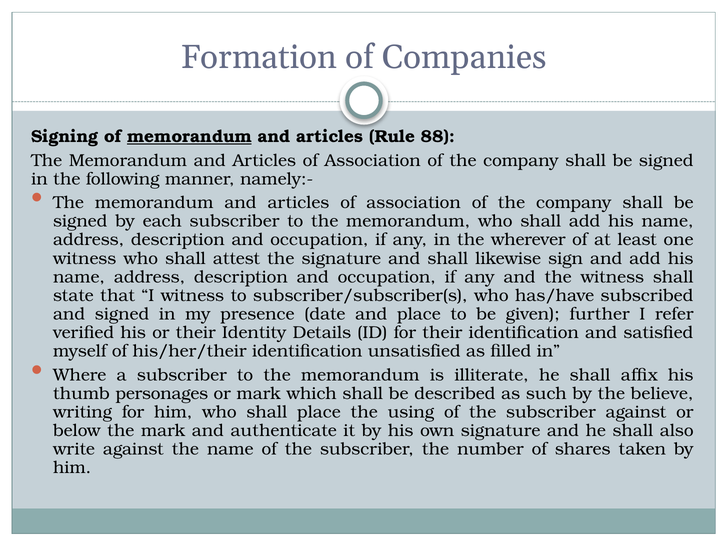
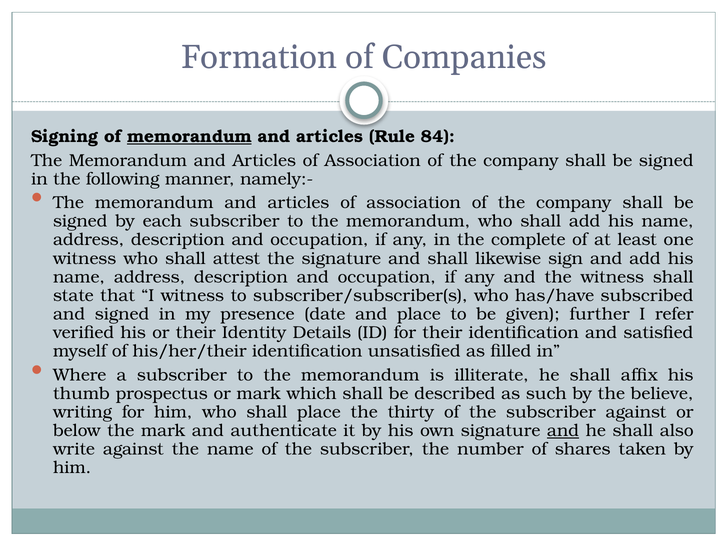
88: 88 -> 84
wherever: wherever -> complete
personages: personages -> prospectus
using: using -> thirty
and at (563, 431) underline: none -> present
